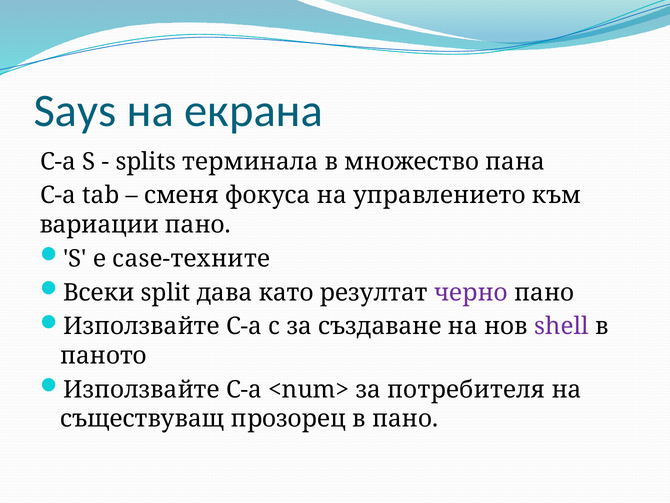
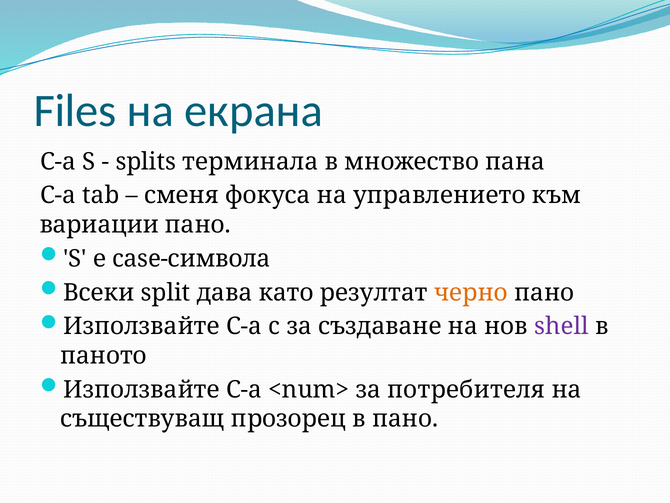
Says: Says -> Files
case-техните: case-техните -> case-символа
черно colour: purple -> orange
